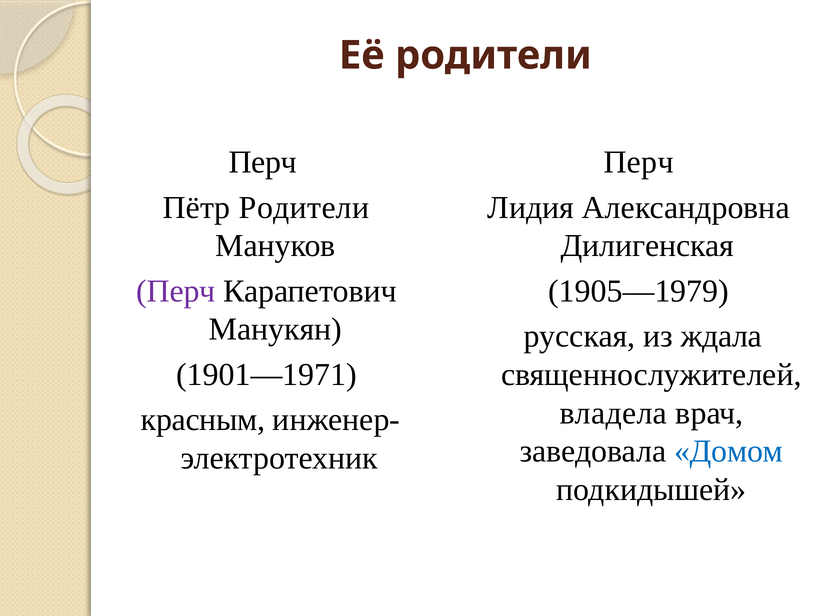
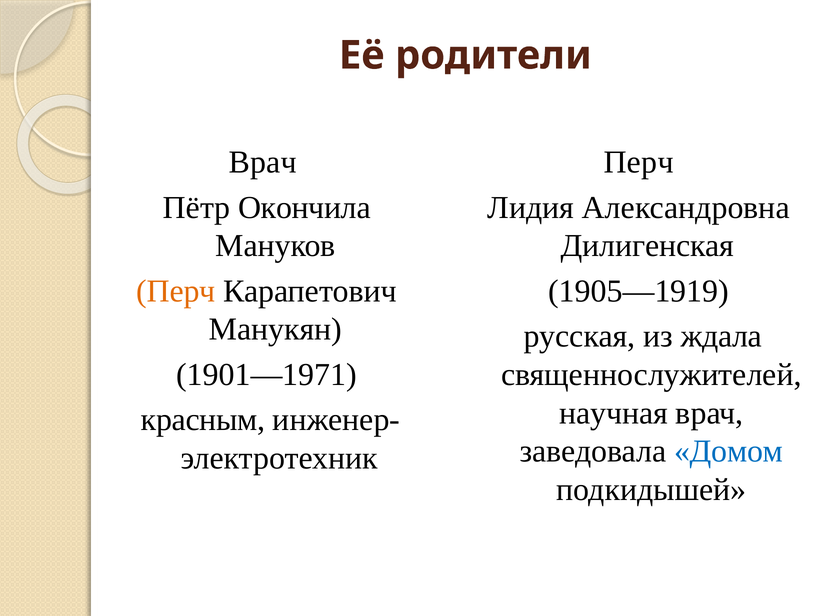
Перч at (263, 162): Перч -> Врач
Пётр Родители: Родители -> Окончила
Перч at (176, 291) colour: purple -> orange
1905—1979: 1905—1979 -> 1905—1919
владела: владела -> научная
